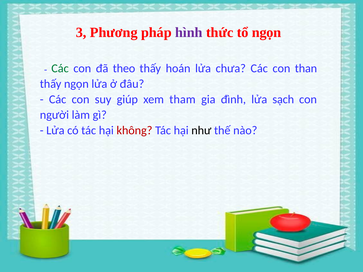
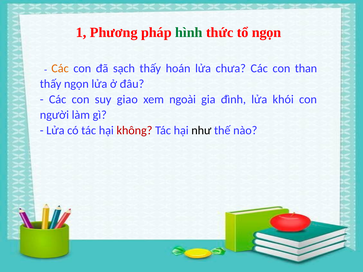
3: 3 -> 1
hình colour: purple -> green
Các at (60, 68) colour: green -> orange
theo: theo -> sạch
giúp: giúp -> giao
tham: tham -> ngoài
sạch: sạch -> khói
